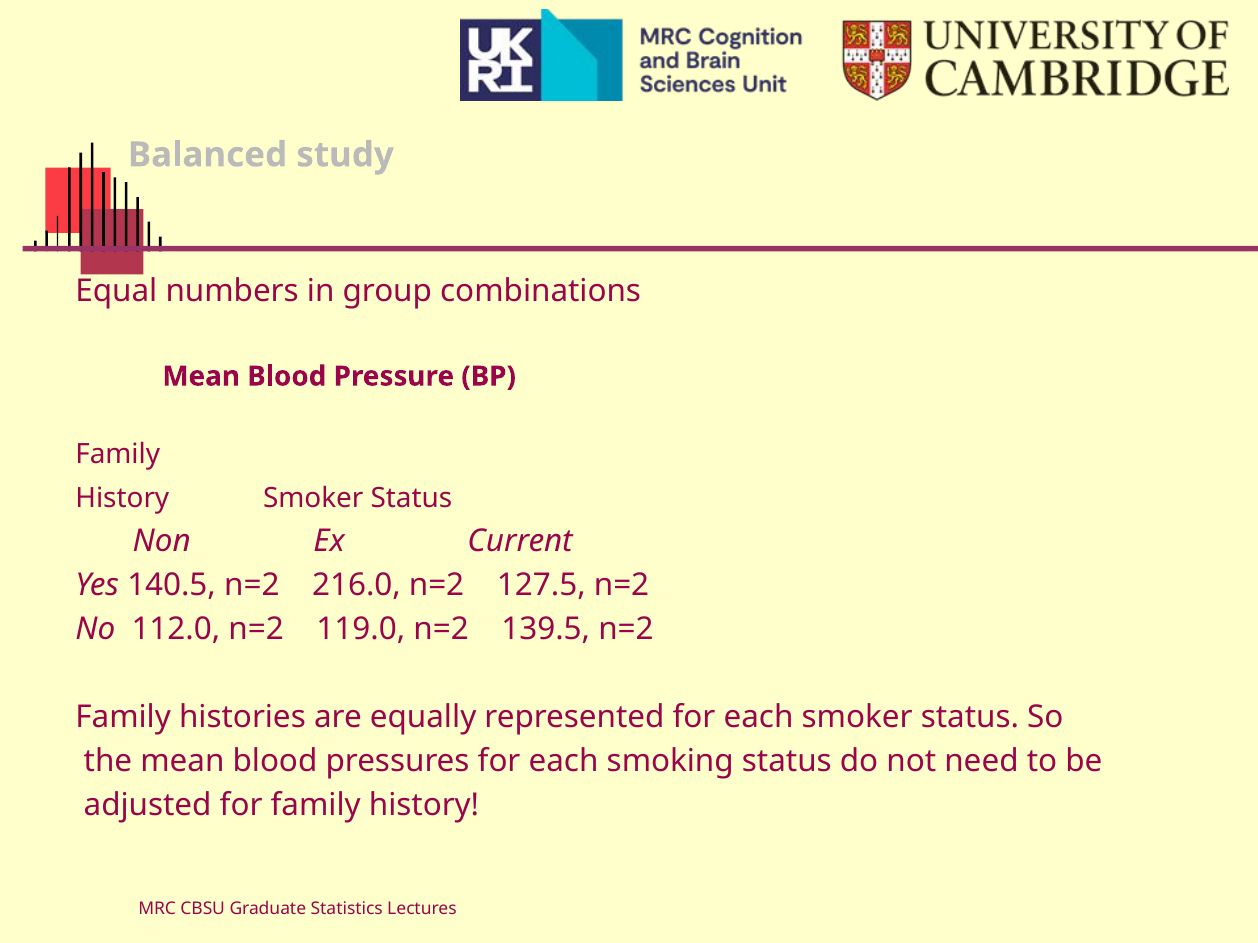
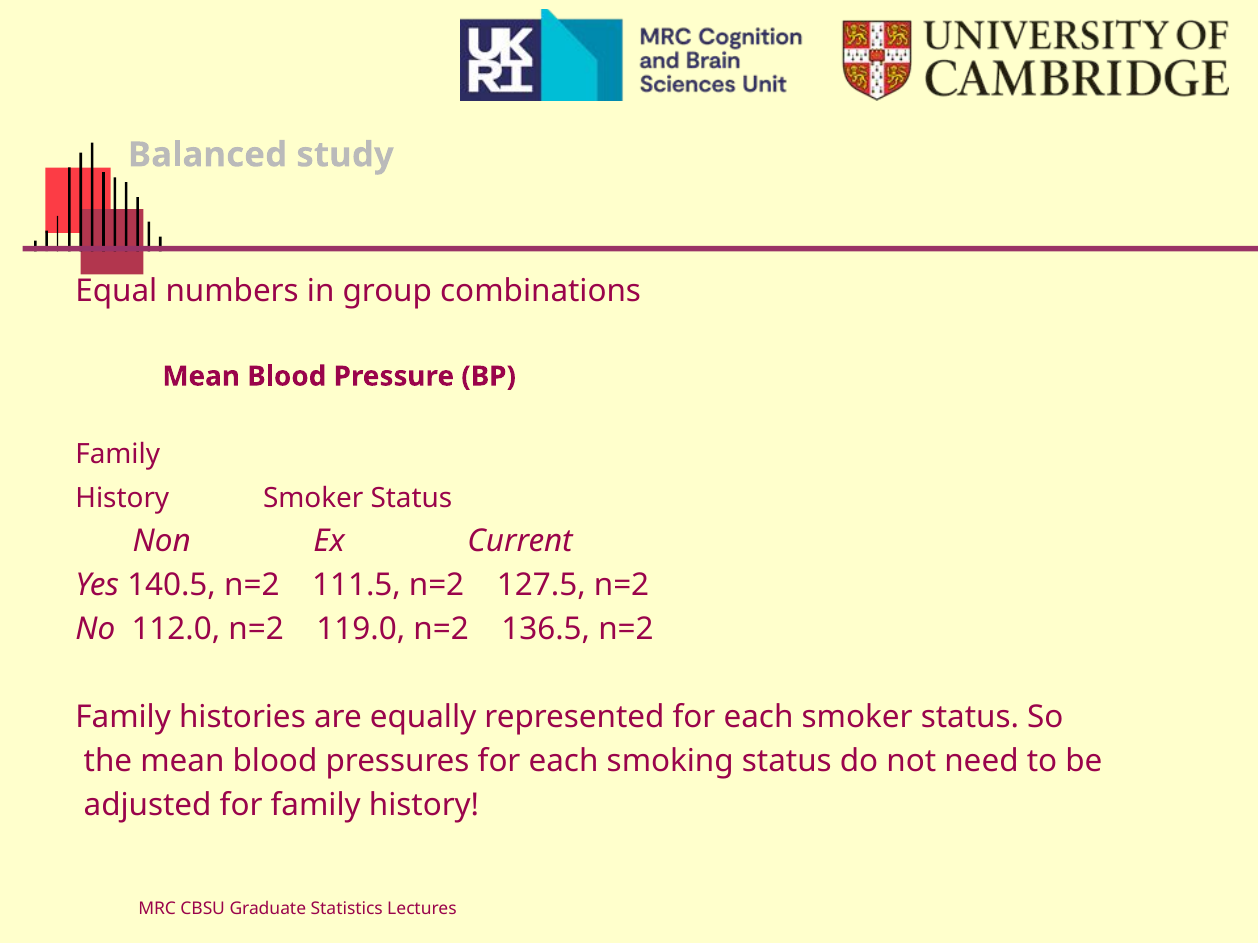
216.0: 216.0 -> 111.5
139.5: 139.5 -> 136.5
